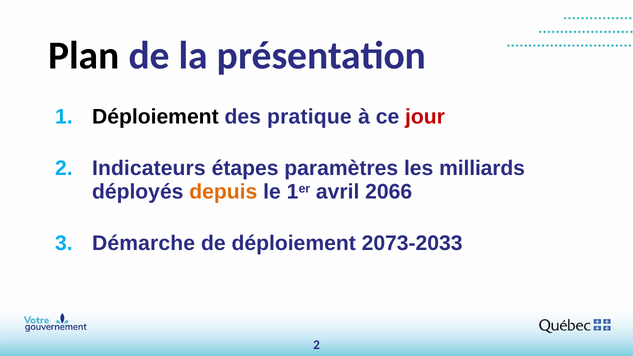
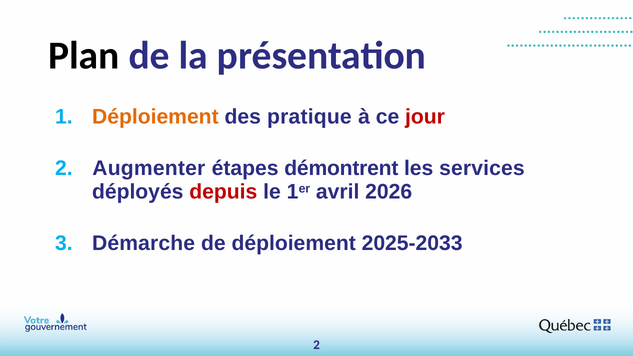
Déploiement at (155, 117) colour: black -> orange
Indicateurs: Indicateurs -> Augmenter
paramètres: paramètres -> démontrent
milliards: milliards -> services
depuis colour: orange -> red
2066: 2066 -> 2026
2073-2033: 2073-2033 -> 2025-2033
